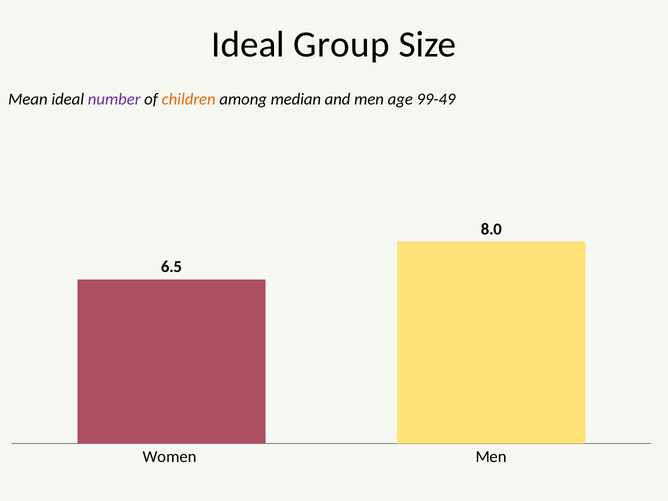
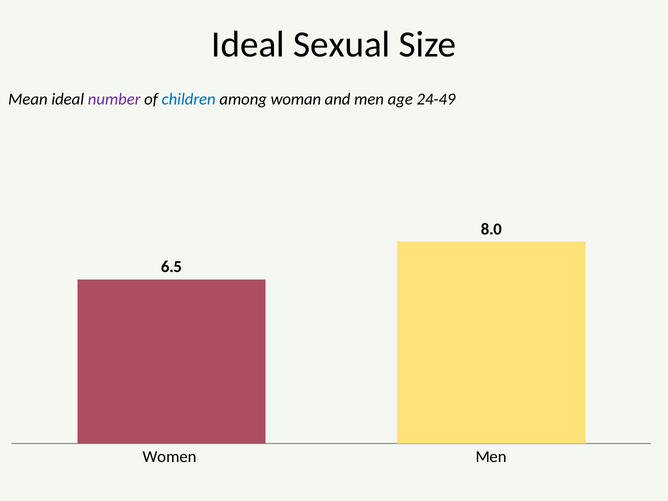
Group: Group -> Sexual
children colour: orange -> blue
median: median -> woman
99-49: 99-49 -> 24-49
